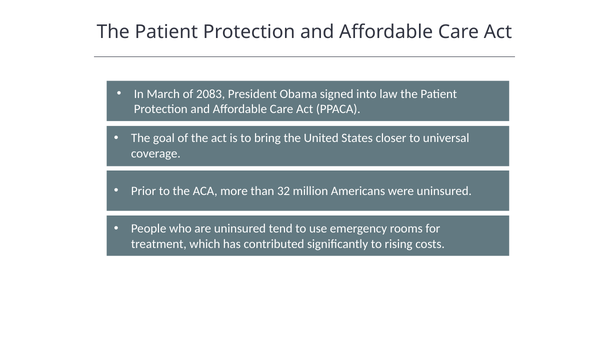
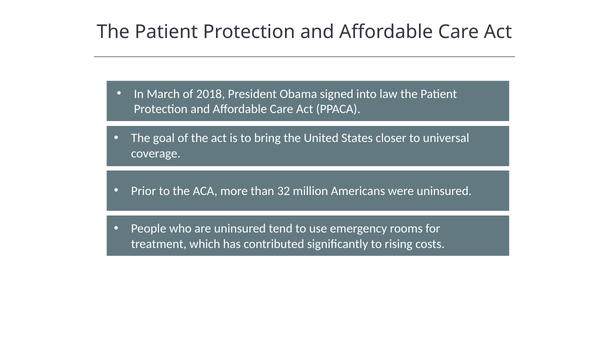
2083: 2083 -> 2018
